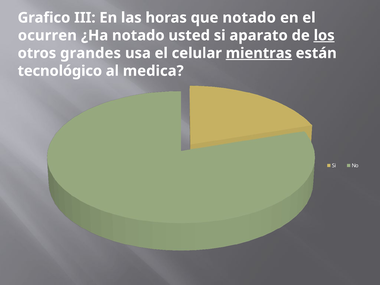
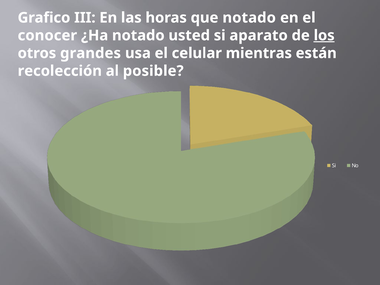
ocurren: ocurren -> conocer
mientras underline: present -> none
tecnológico: tecnológico -> recolección
medica: medica -> posible
